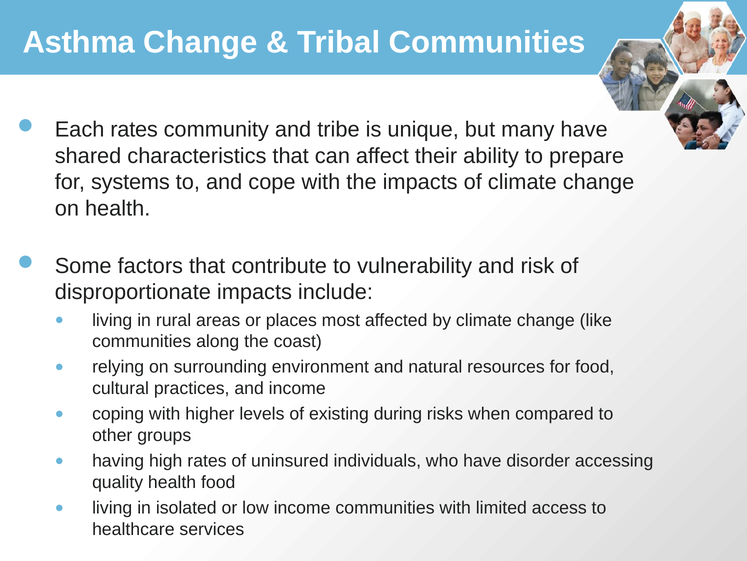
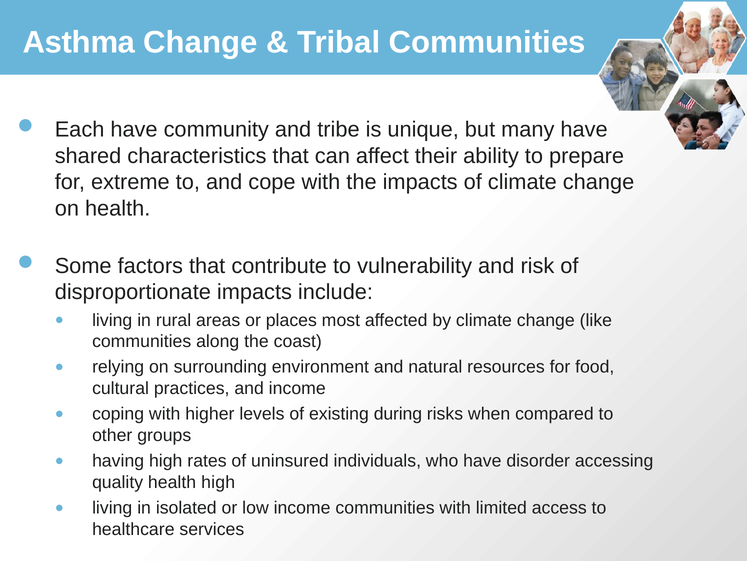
Each rates: rates -> have
systems: systems -> extreme
health food: food -> high
